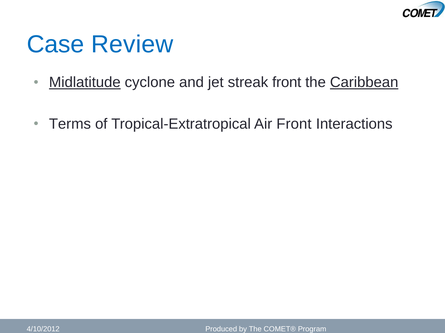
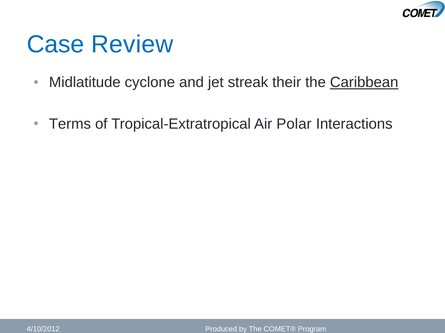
Midlatitude underline: present -> none
streak front: front -> their
Air Front: Front -> Polar
